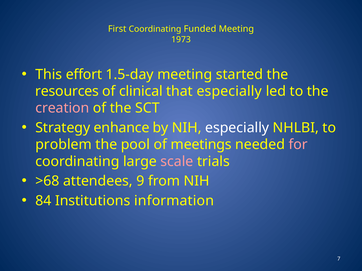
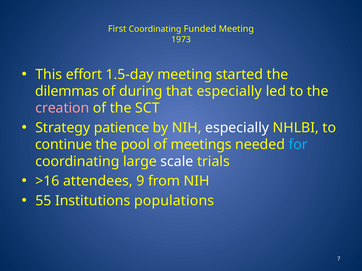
resources: resources -> dilemmas
clinical: clinical -> during
enhance: enhance -> patience
problem: problem -> continue
for colour: pink -> light blue
scale colour: pink -> white
>68: >68 -> >16
84: 84 -> 55
information: information -> populations
